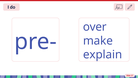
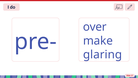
explain: explain -> glaring
